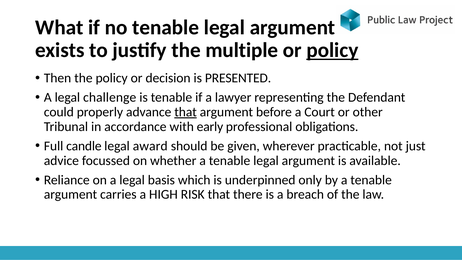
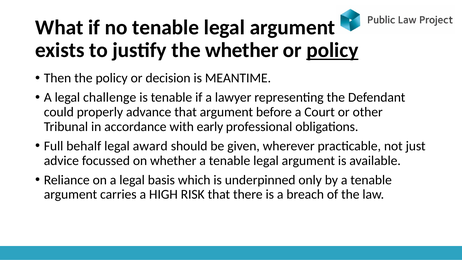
the multiple: multiple -> whether
PRESENTED: PRESENTED -> MEANTIME
that at (186, 112) underline: present -> none
candle: candle -> behalf
